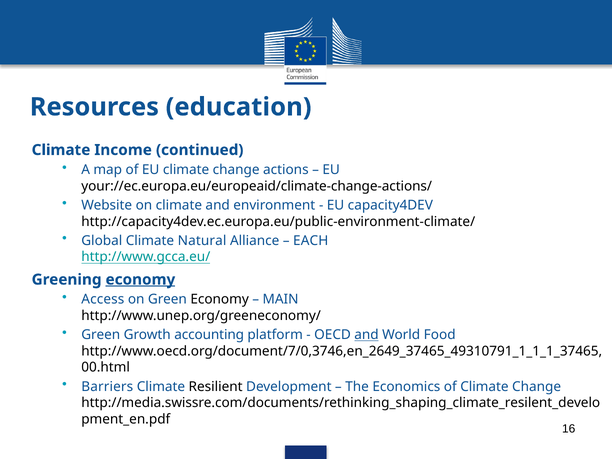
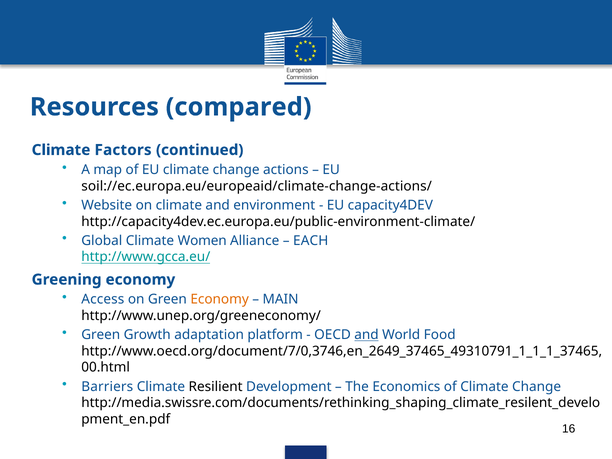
education: education -> compared
Income: Income -> Factors
your://ec.europa.eu/europeaid/climate-change-actions/: your://ec.europa.eu/europeaid/climate-change-actions/ -> soil://ec.europa.eu/europeaid/climate-change-actions/
Natural: Natural -> Women
economy at (140, 280) underline: present -> none
Economy at (220, 300) colour: black -> orange
accounting: accounting -> adaptation
